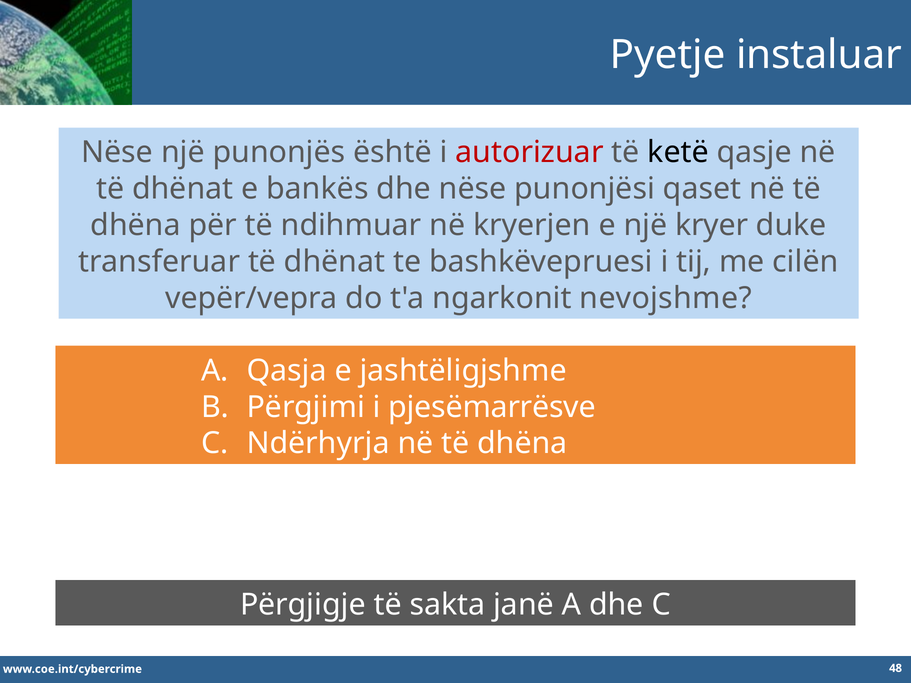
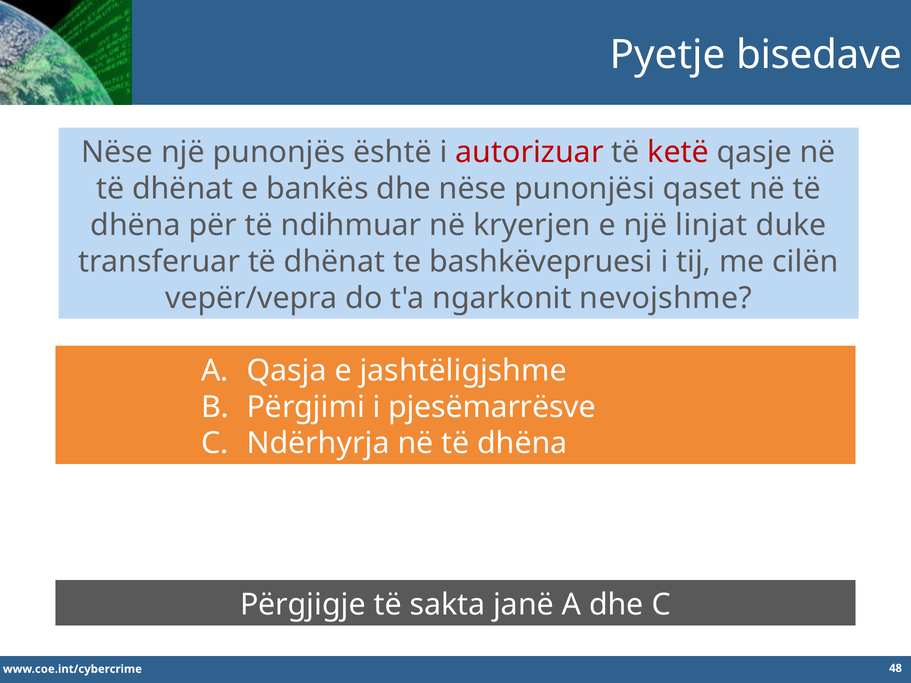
instaluar: instaluar -> bisedave
ketë colour: black -> red
kryer: kryer -> linjat
